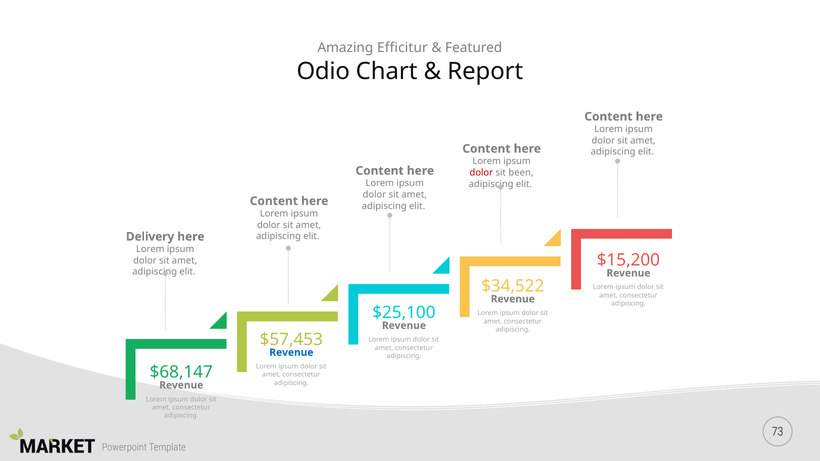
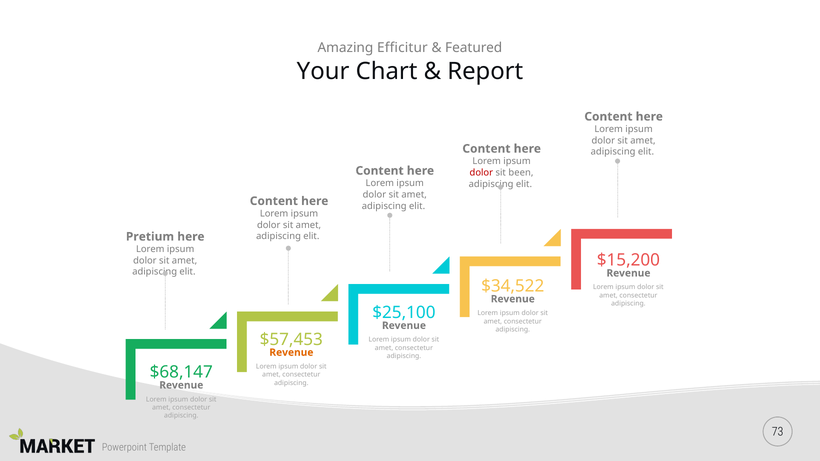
Odio: Odio -> Your
Delivery: Delivery -> Pretium
Revenue at (291, 353) colour: blue -> orange
